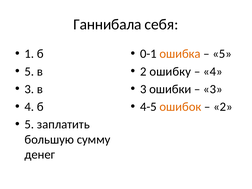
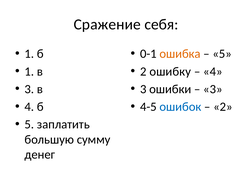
Ганнибала: Ганнибала -> Сражение
5 at (29, 71): 5 -> 1
ошибок colour: orange -> blue
